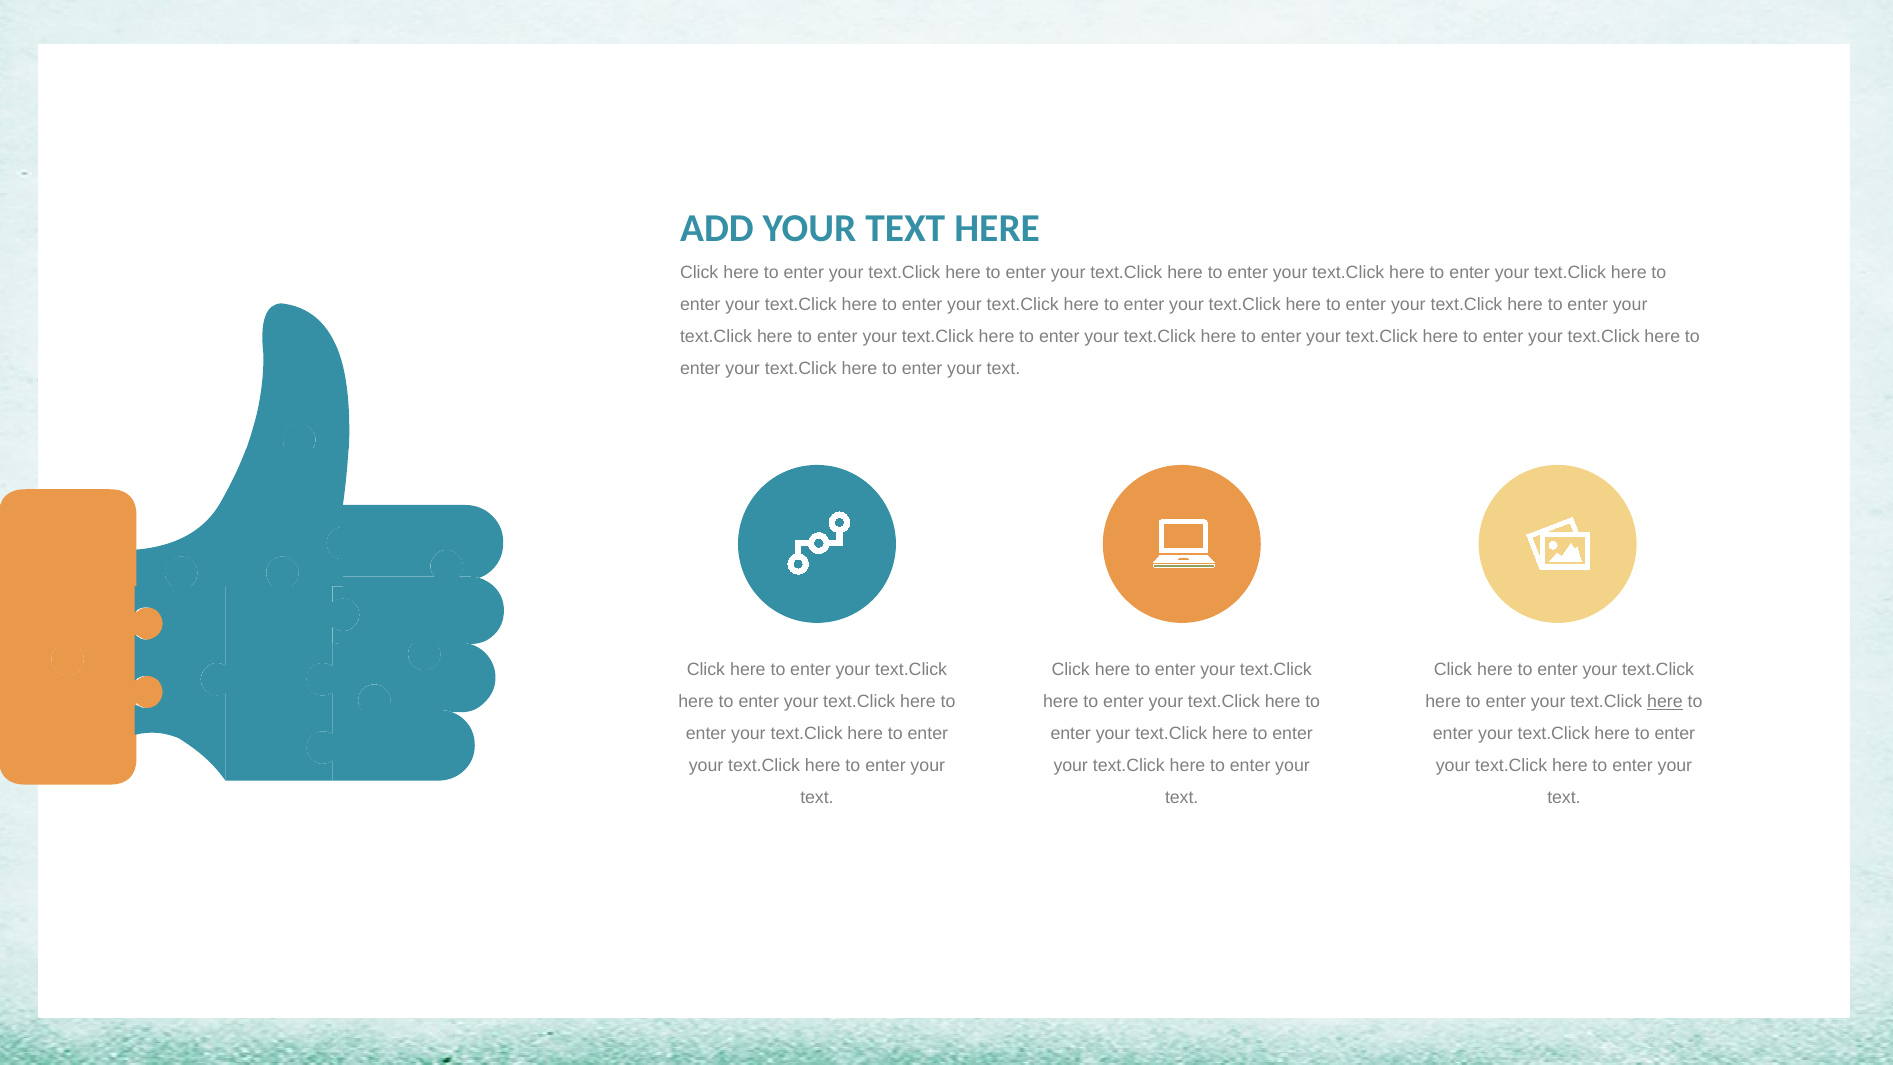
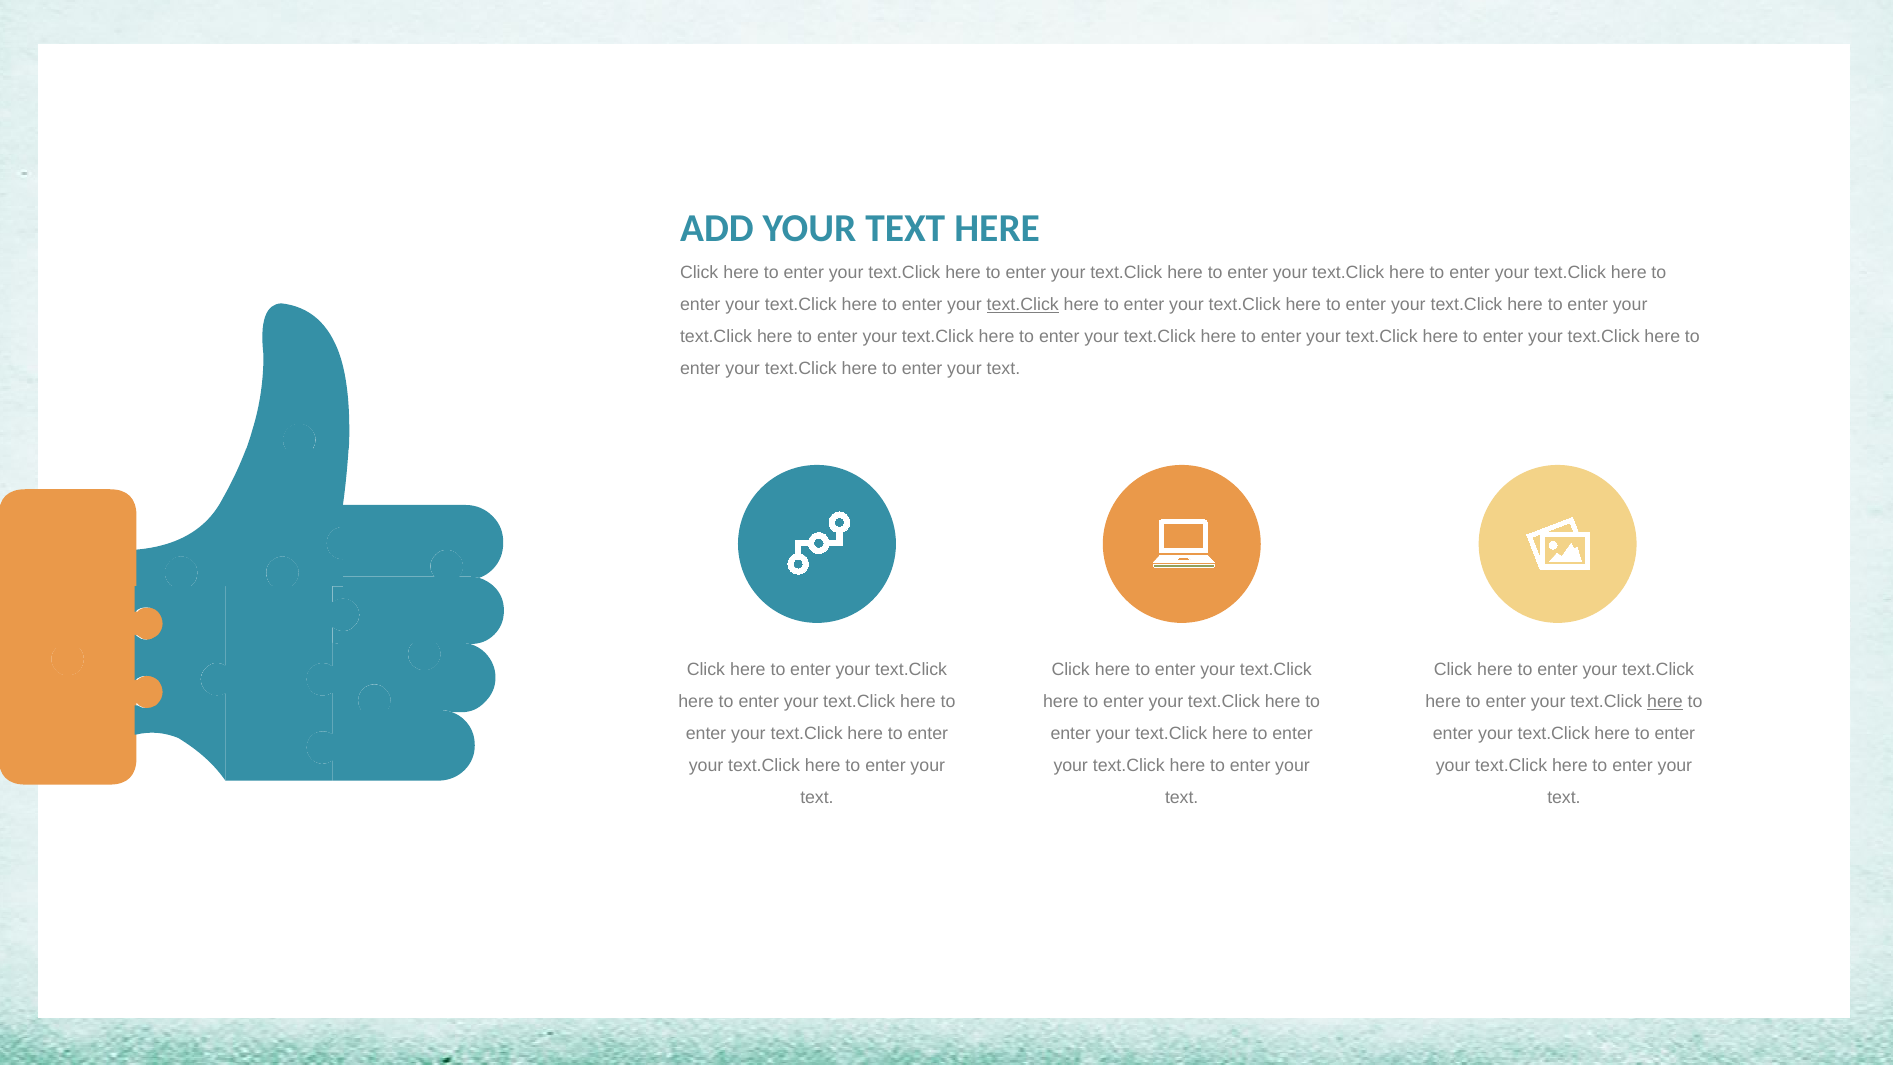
text.Click at (1023, 304) underline: none -> present
